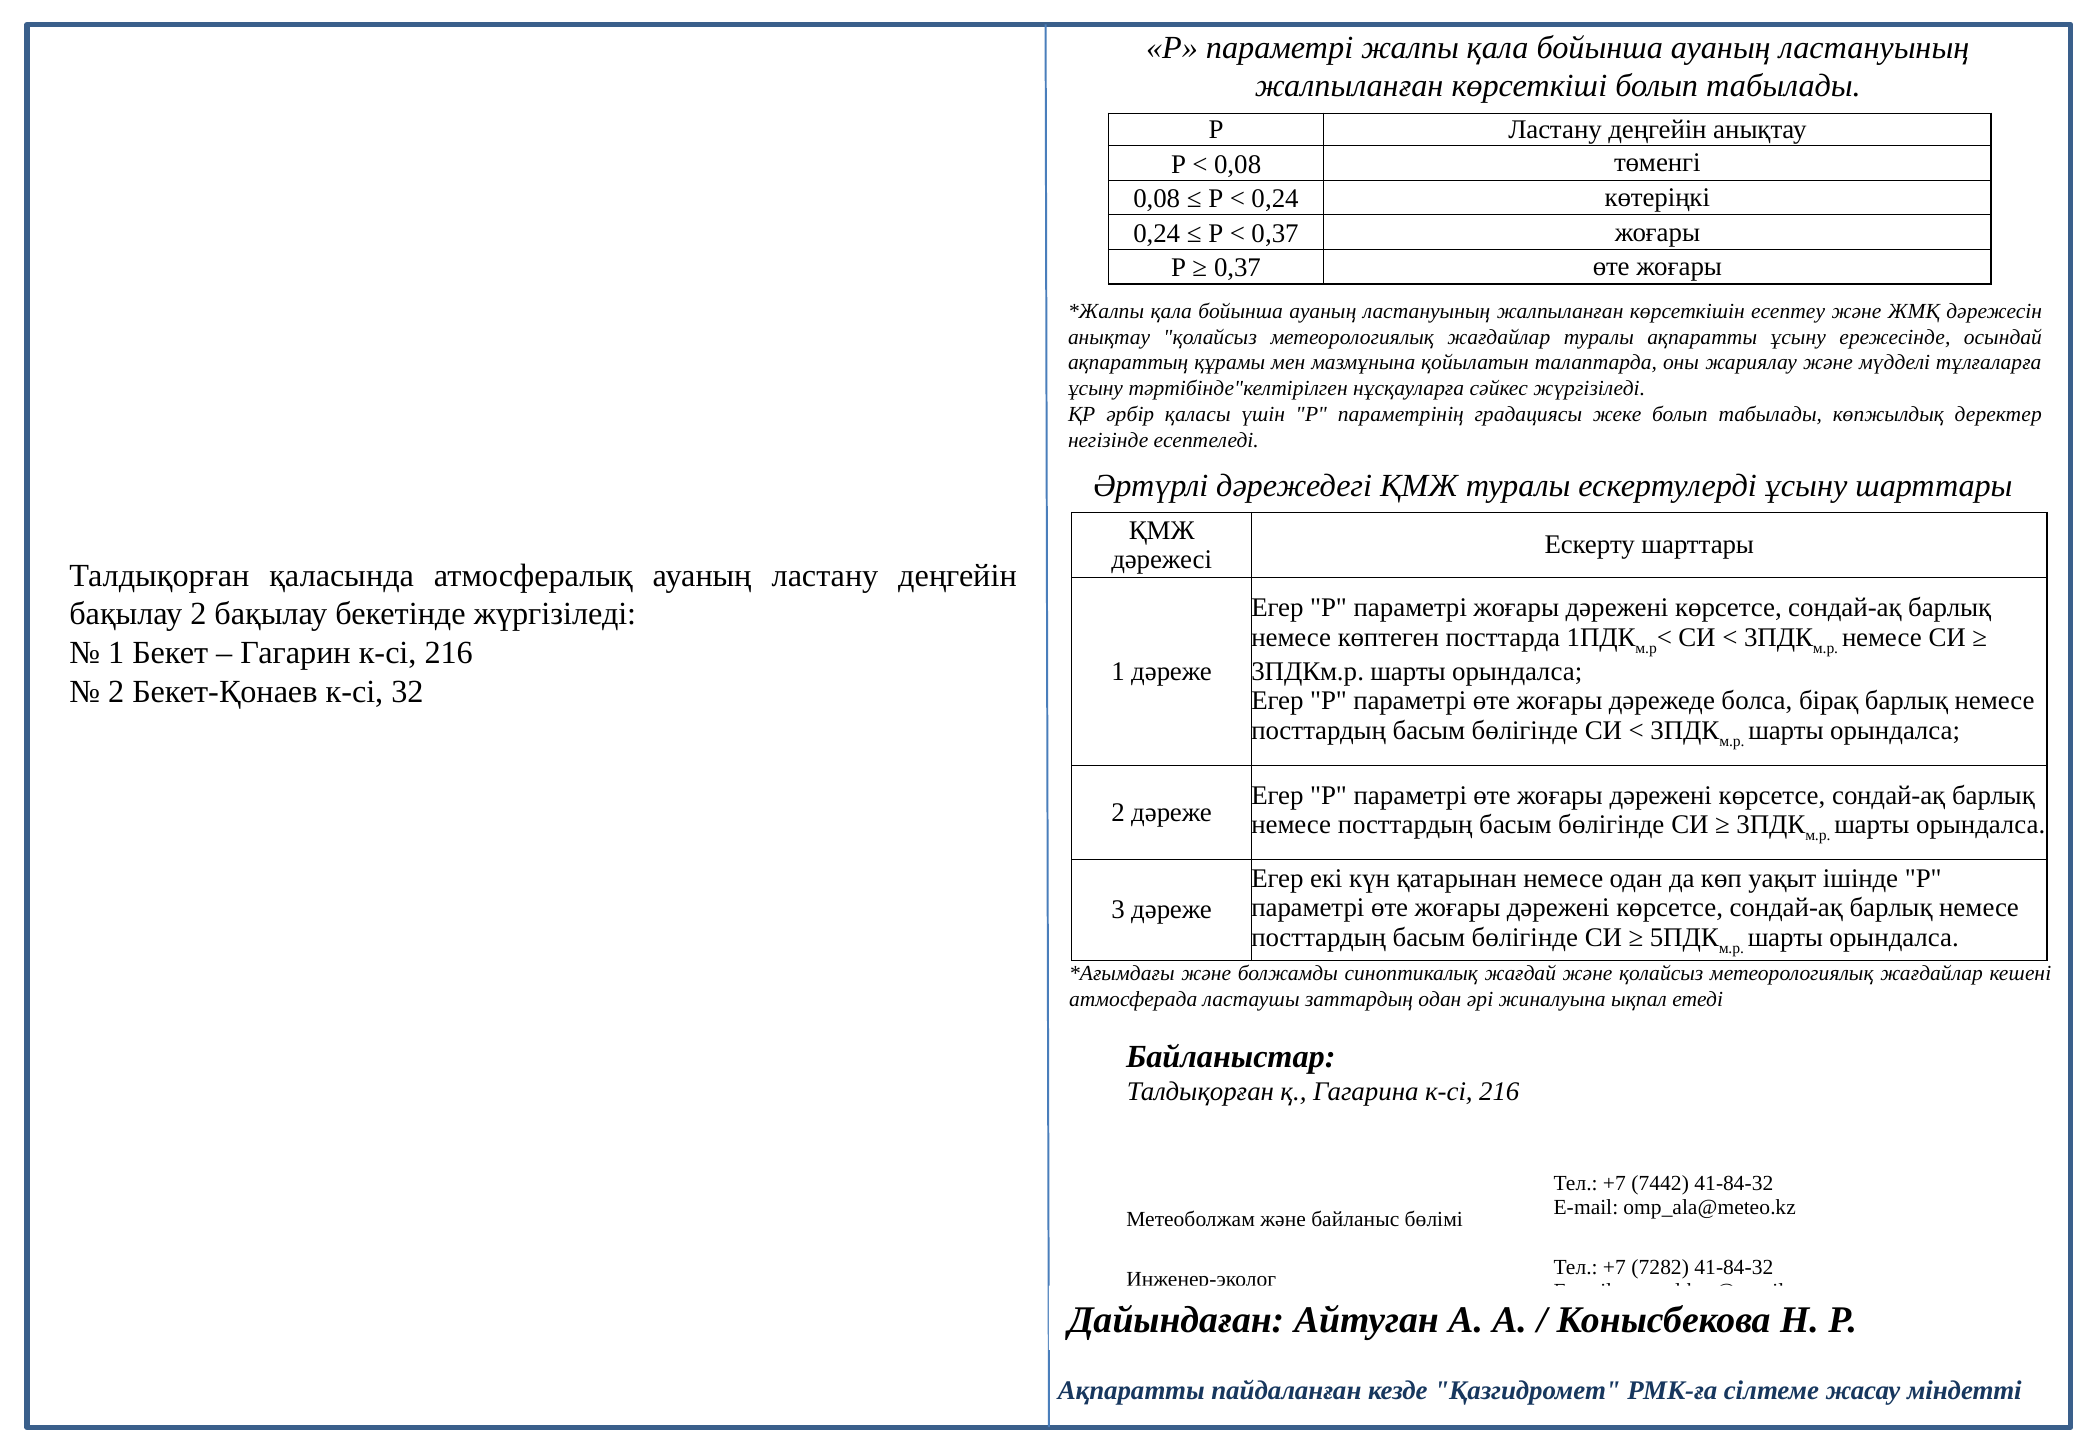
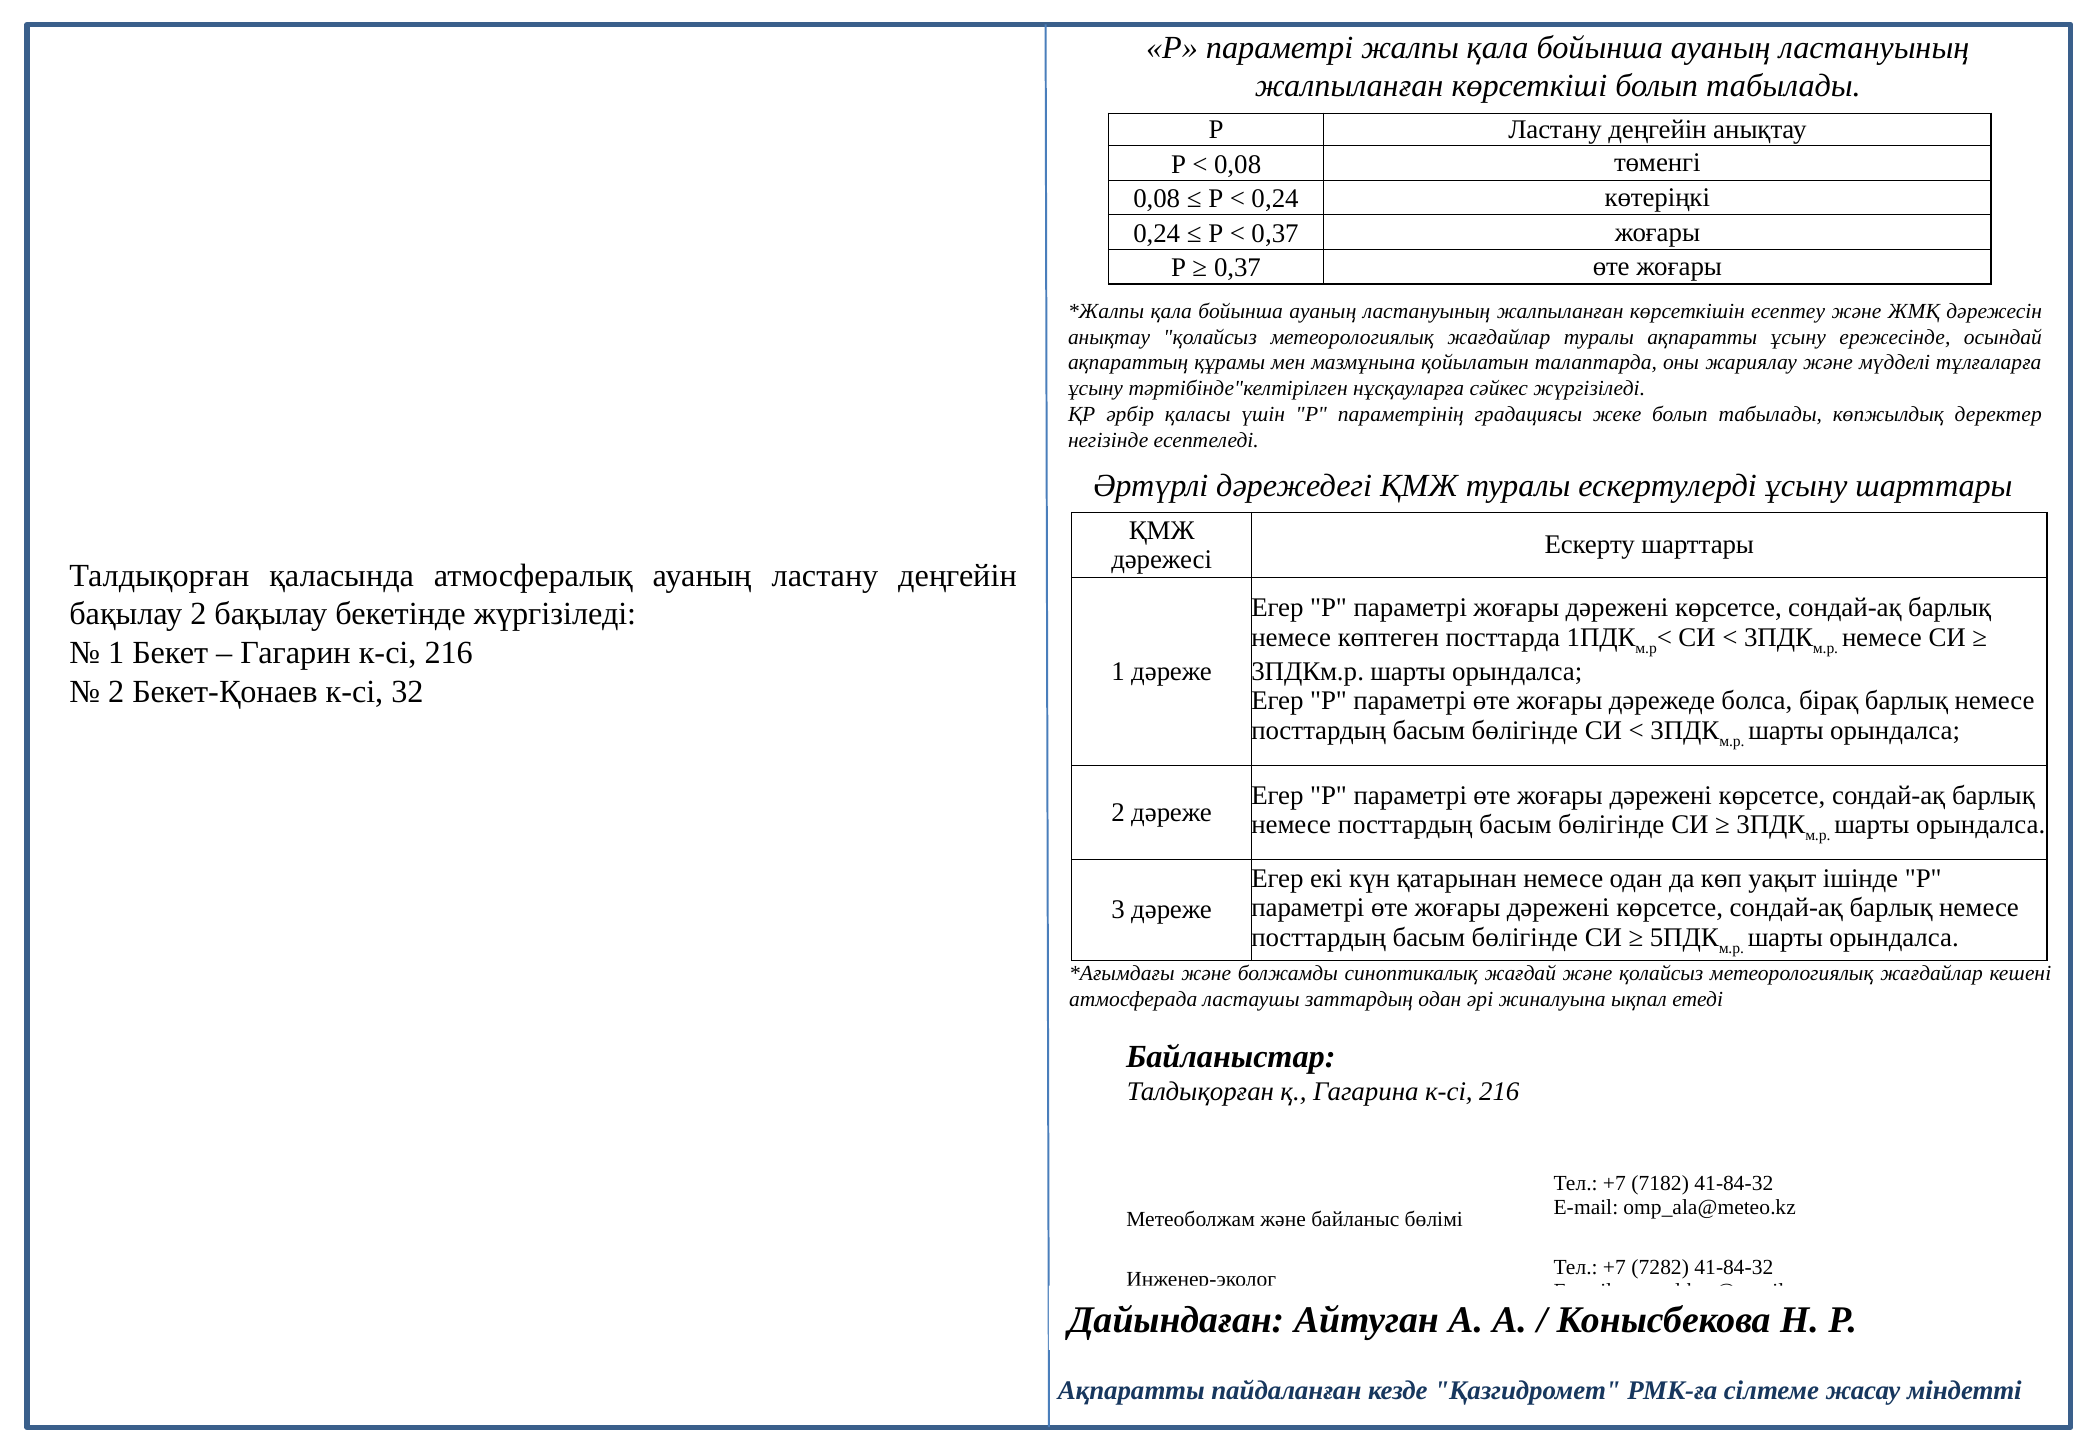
7442: 7442 -> 7182
